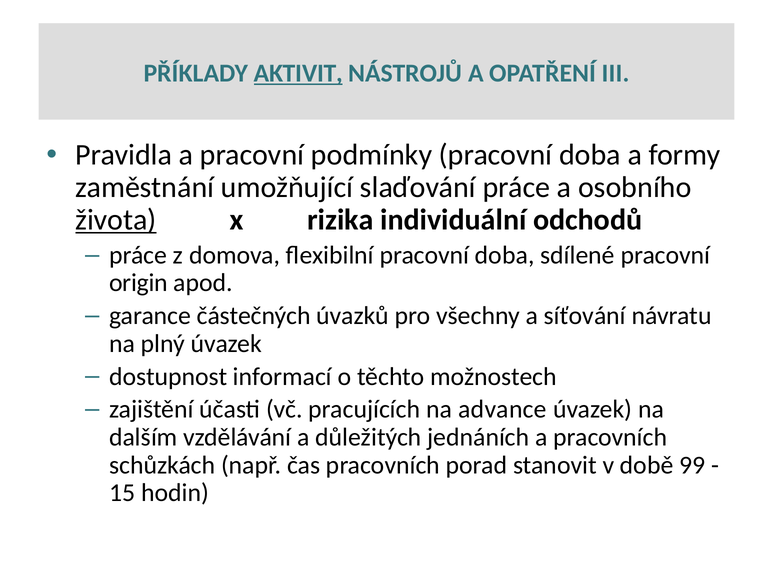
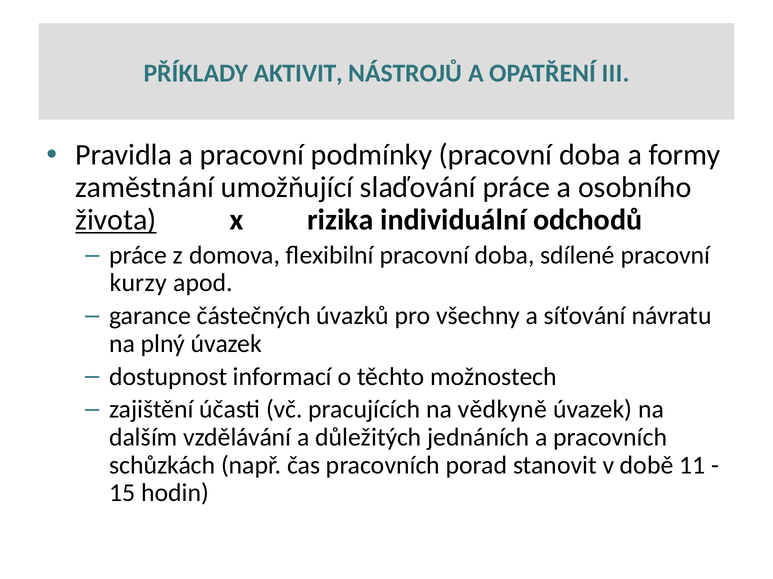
AKTIVIT underline: present -> none
origin: origin -> kurzy
advance: advance -> vědkyně
99: 99 -> 11
